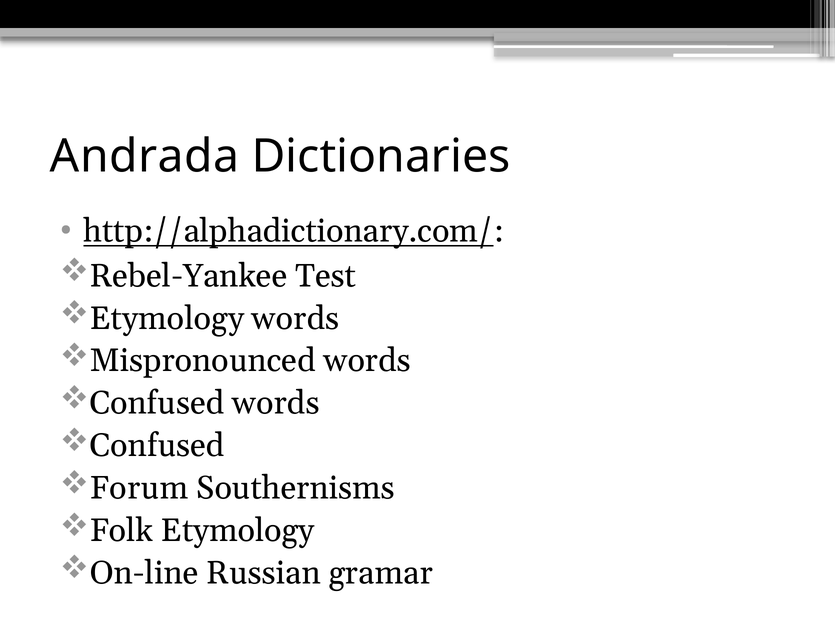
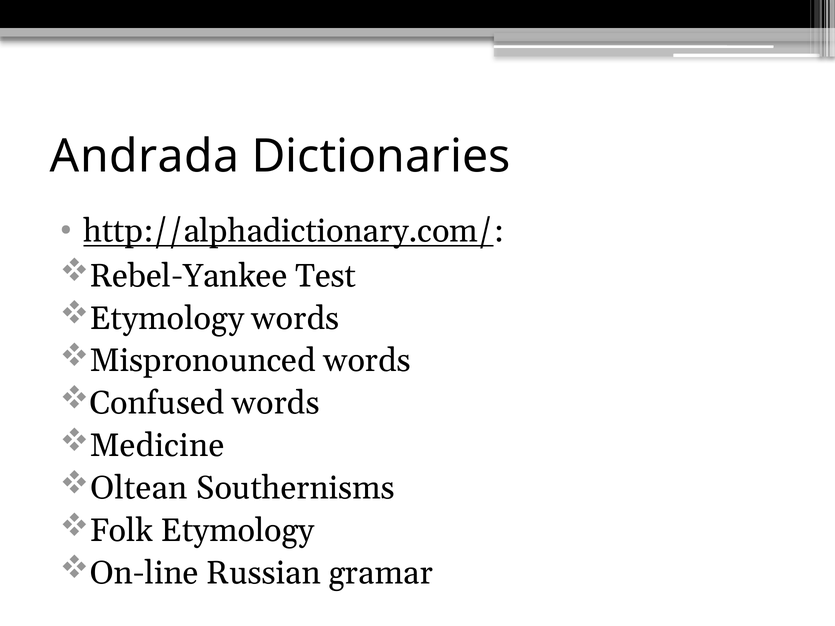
Confused at (157, 446): Confused -> Medicine
Forum: Forum -> Oltean
